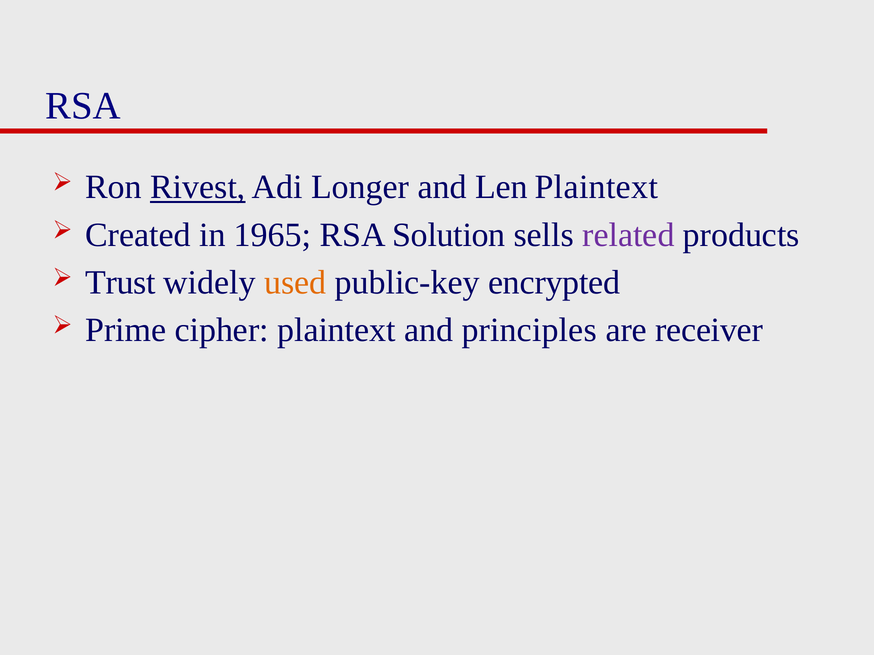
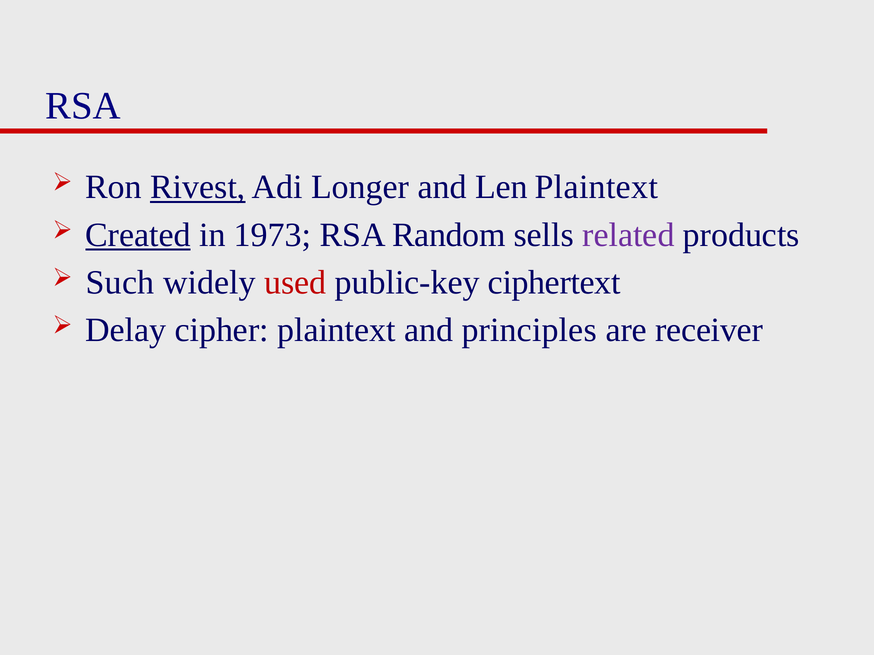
Created underline: none -> present
1965: 1965 -> 1973
Solution: Solution -> Random
Trust: Trust -> Such
used colour: orange -> red
encrypted: encrypted -> ciphertext
Prime: Prime -> Delay
